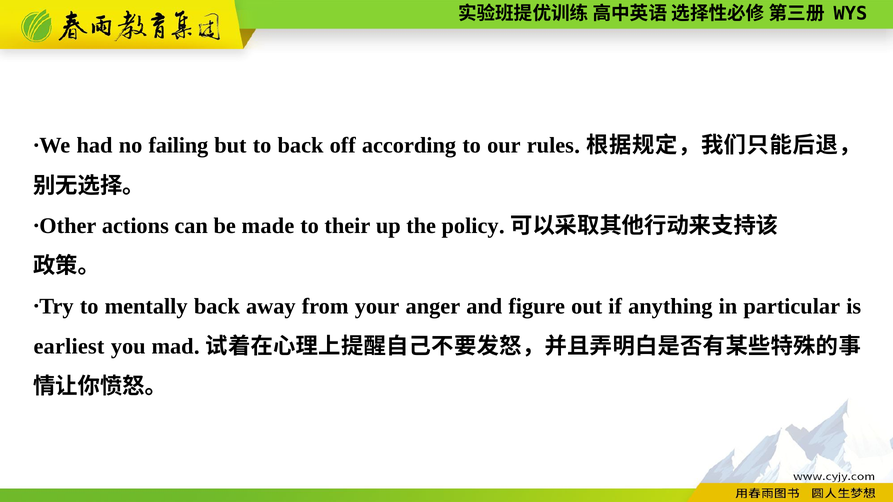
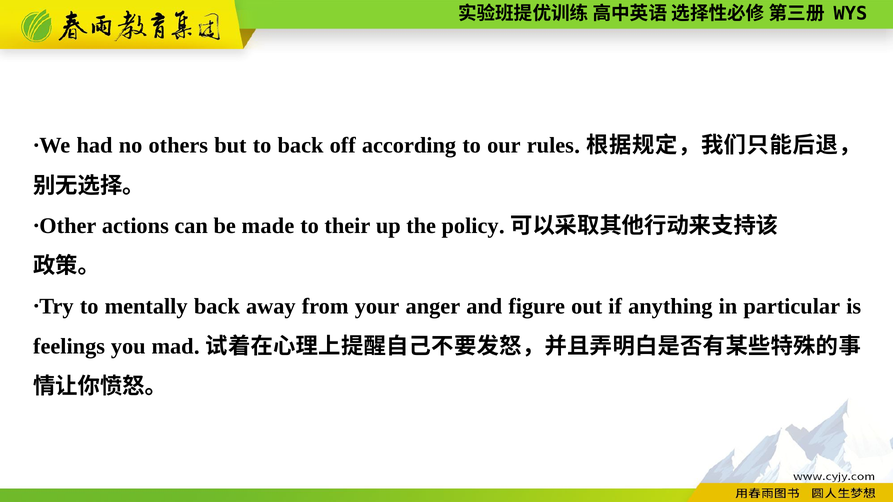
failing: failing -> others
earliest: earliest -> feelings
